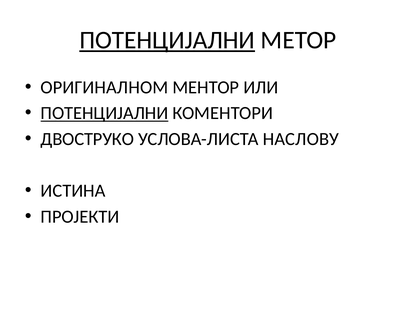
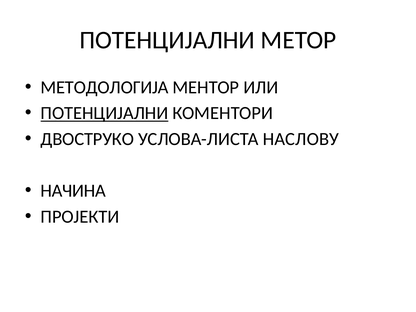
ПОТЕНЦИЈАЛНИ at (167, 40) underline: present -> none
ОРИГИНАЛНОМ: ОРИГИНАЛНОМ -> МЕТОДОЛОГИЈА
ИСТИНА: ИСТИНА -> НАЧИНА
